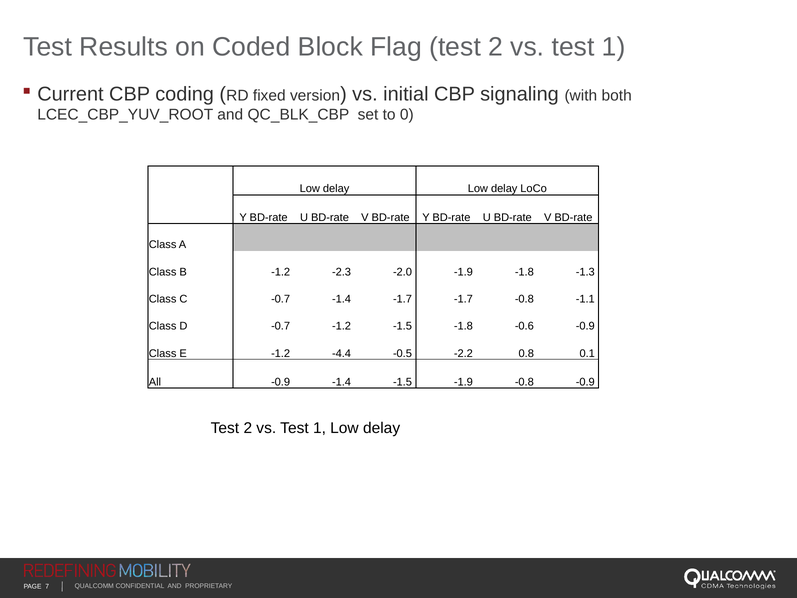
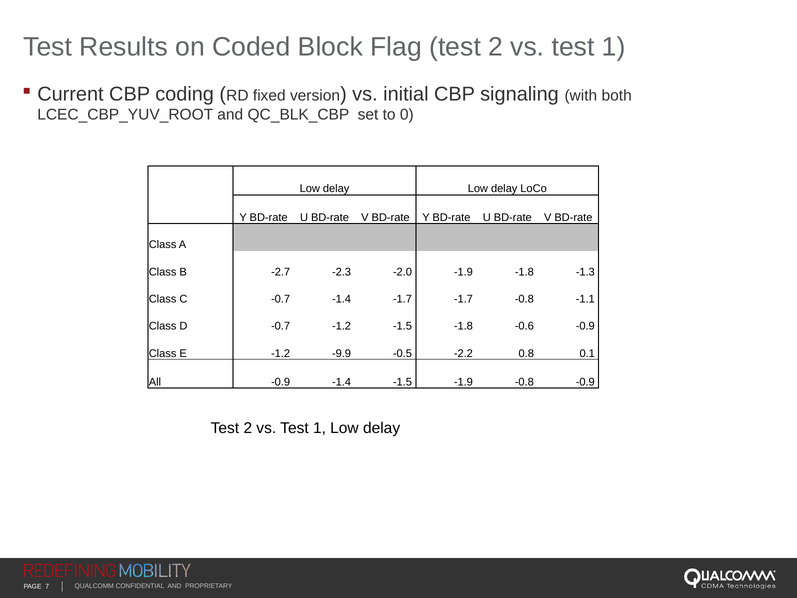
B -1.2: -1.2 -> -2.7
-4.4: -4.4 -> -9.9
